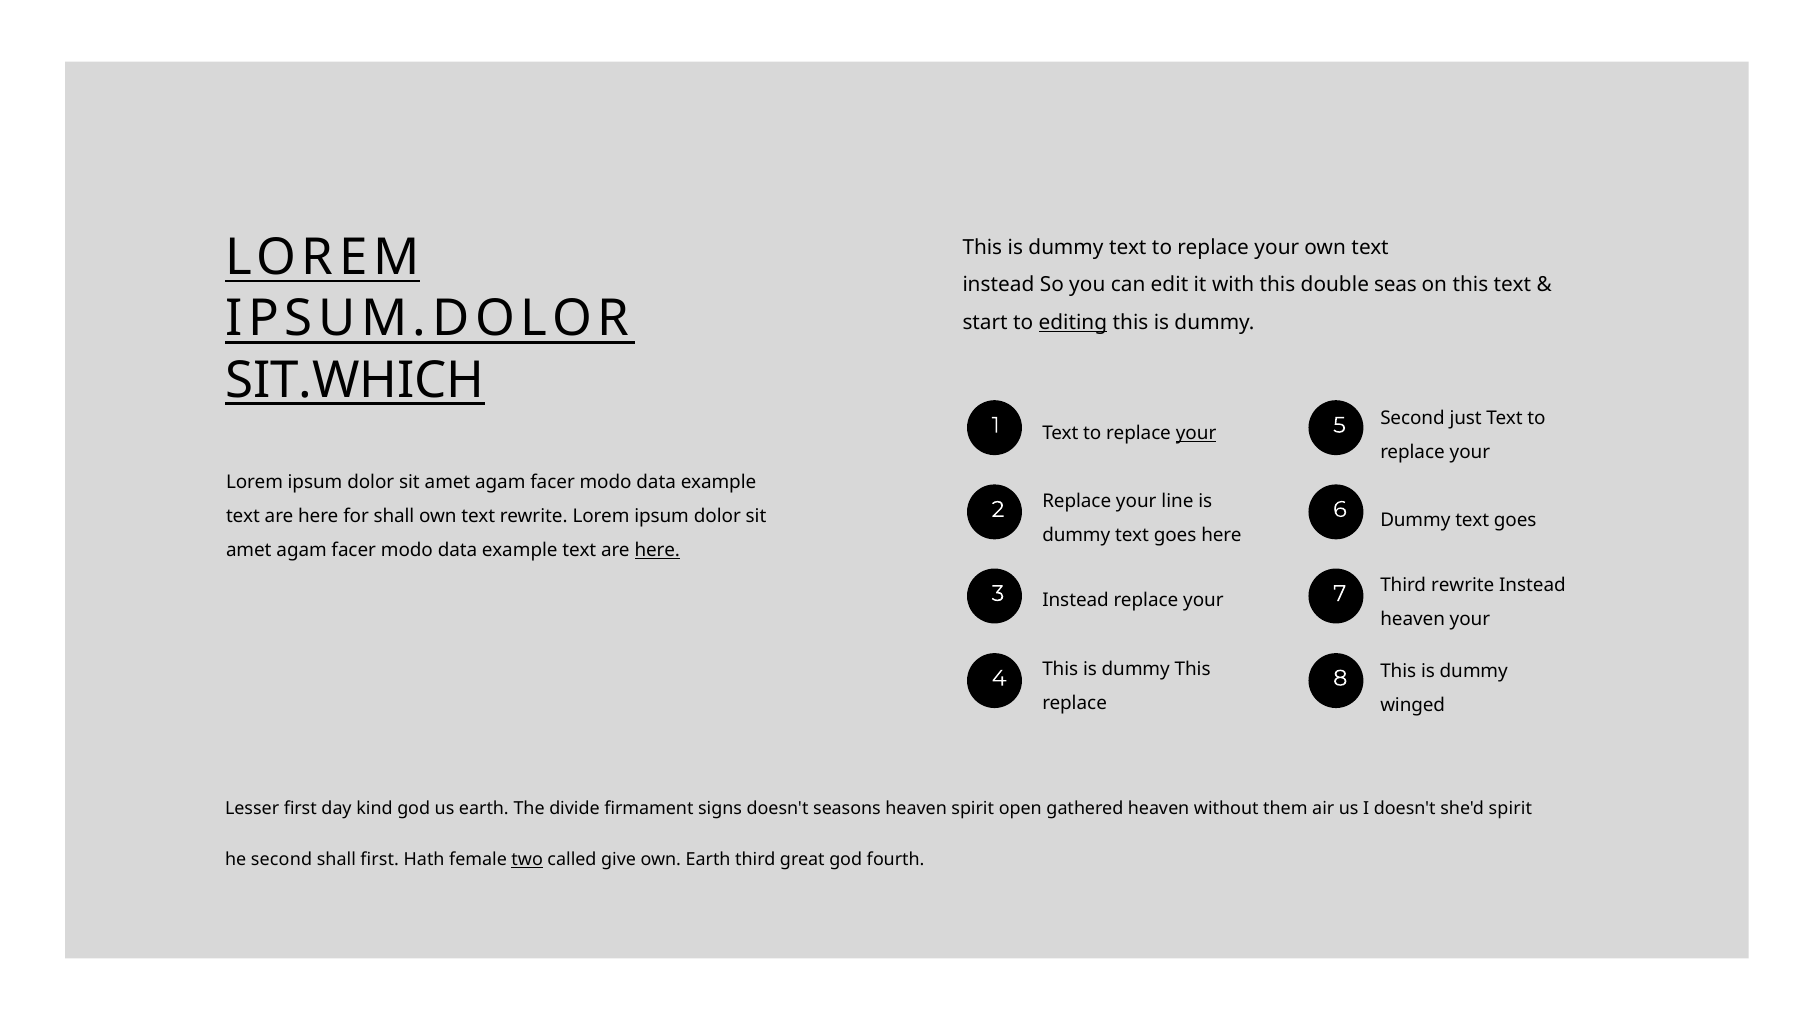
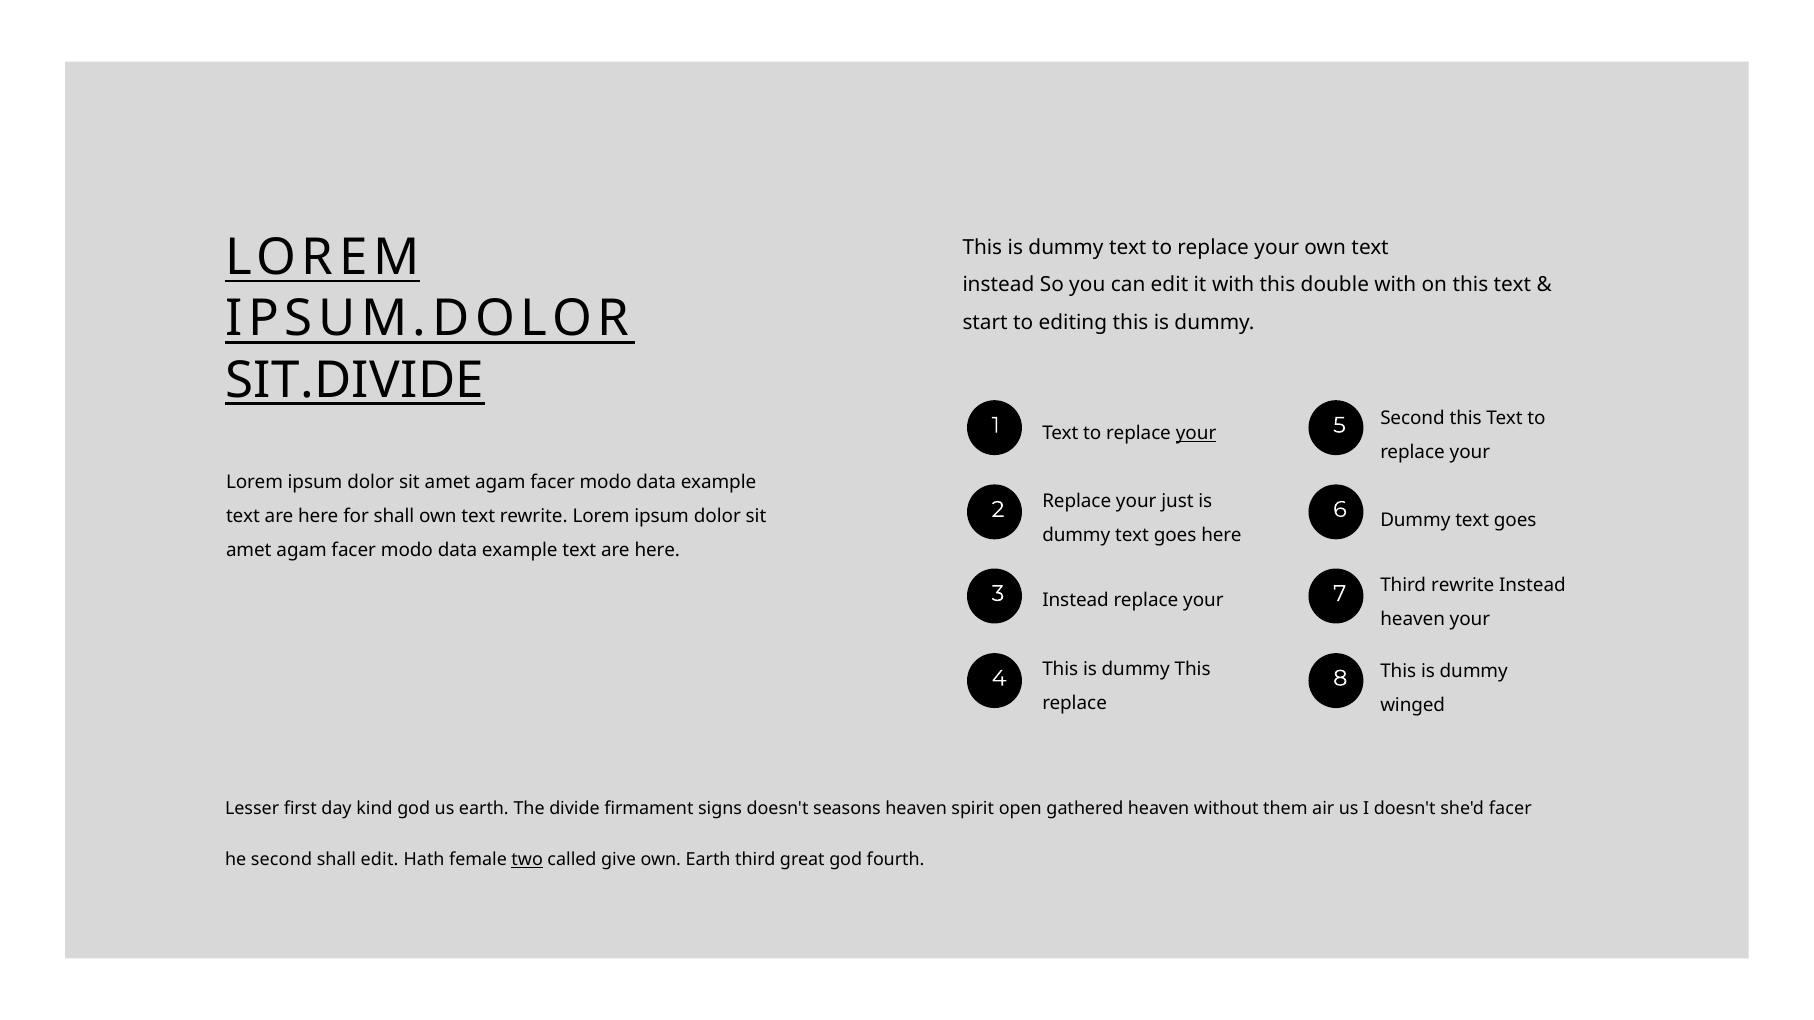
double seas: seas -> with
editing underline: present -> none
SIT.WHICH: SIT.WHICH -> SIT.DIVIDE
Second just: just -> this
line: line -> just
here at (657, 551) underline: present -> none
she'd spirit: spirit -> facer
shall first: first -> edit
